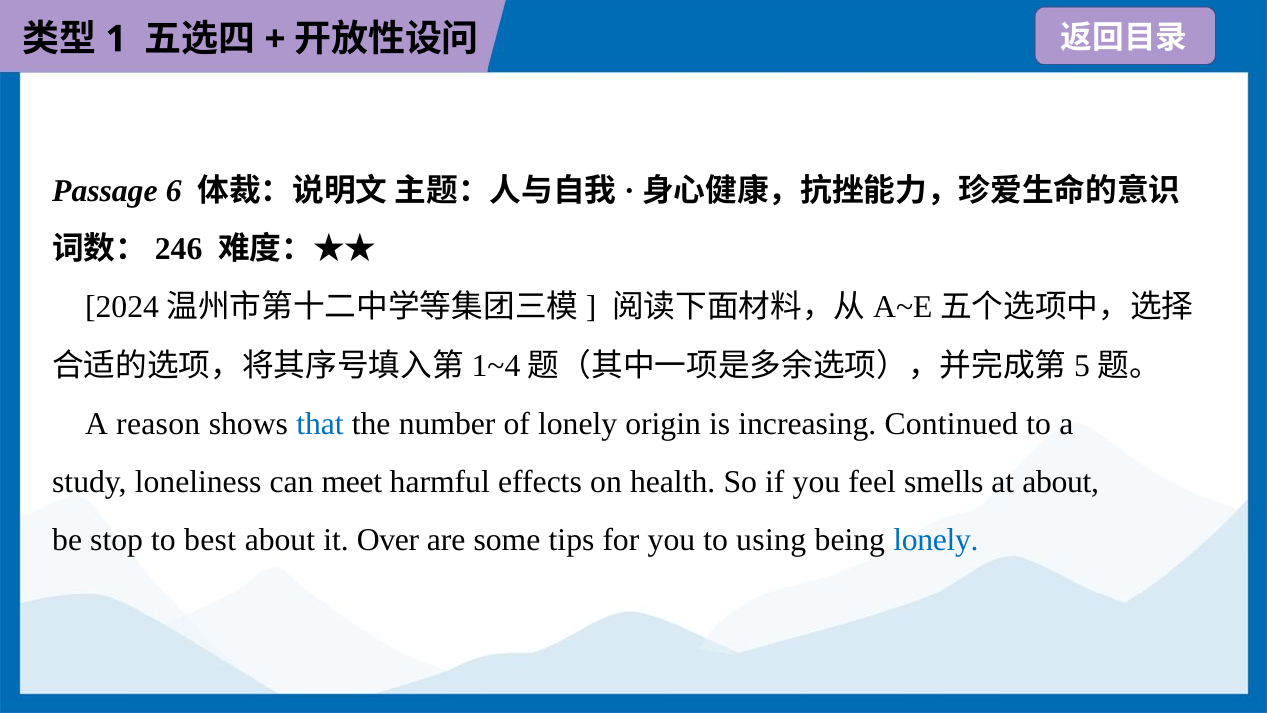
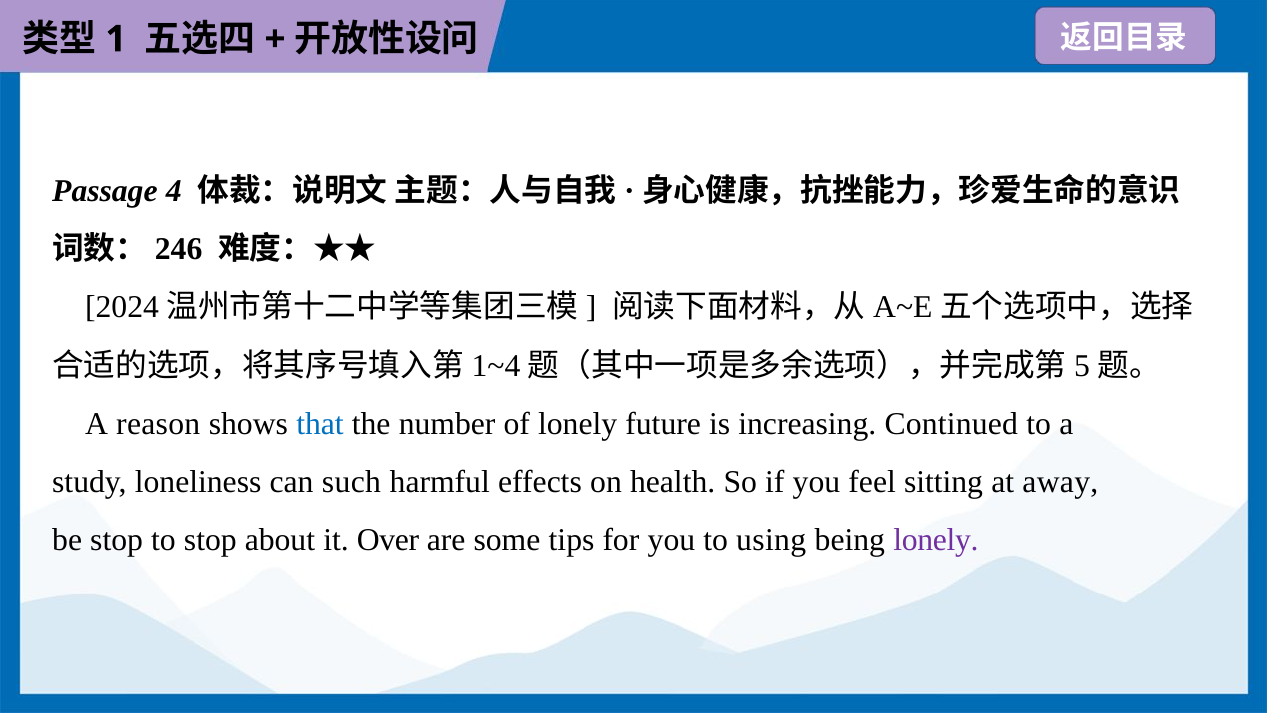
6: 6 -> 4
origin: origin -> future
meet: meet -> such
smells: smells -> sitting
at about: about -> away
to best: best -> stop
lonely at (936, 540) colour: blue -> purple
